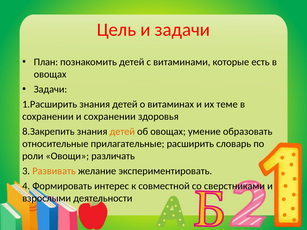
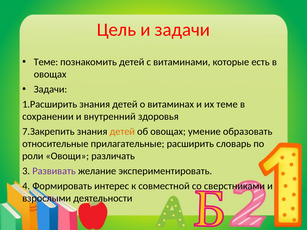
План at (46, 62): План -> Теме
и сохранении: сохранении -> внутренний
8.Закрепить: 8.Закрепить -> 7.Закрепить
Развивать colour: orange -> purple
